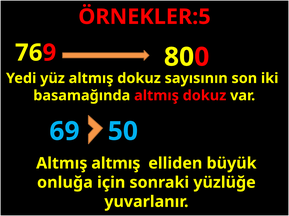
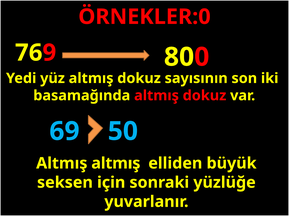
ÖRNEKLER:5: ÖRNEKLER:5 -> ÖRNEKLER:0
onluğa: onluğa -> seksen
